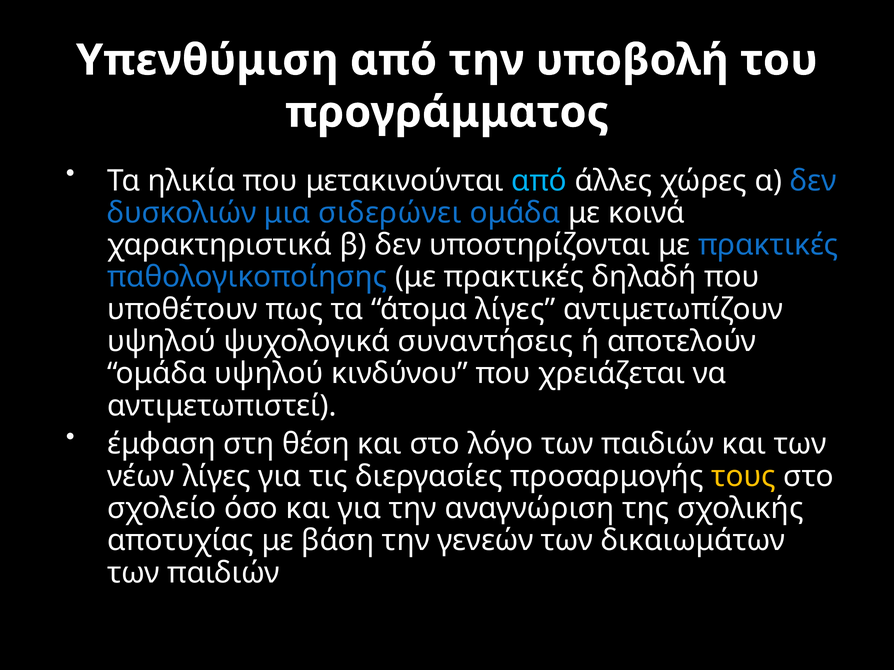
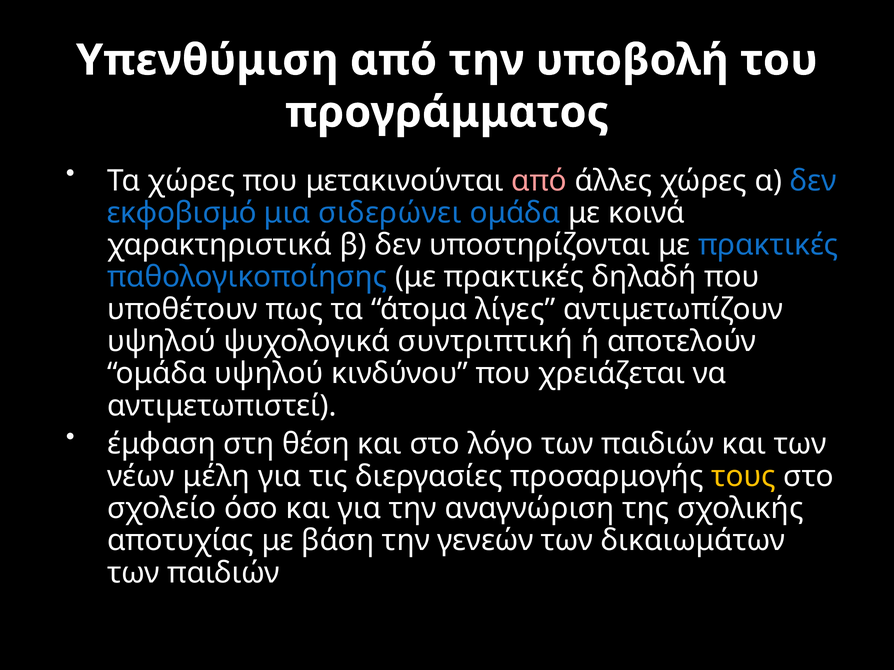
Τα ηλικία: ηλικία -> χώρες
από at (539, 181) colour: light blue -> pink
δυσκολιών: δυσκολιών -> εκφοβισμό
συναντήσεις: συναντήσεις -> συντριπτική
νέων λίγες: λίγες -> μέλη
